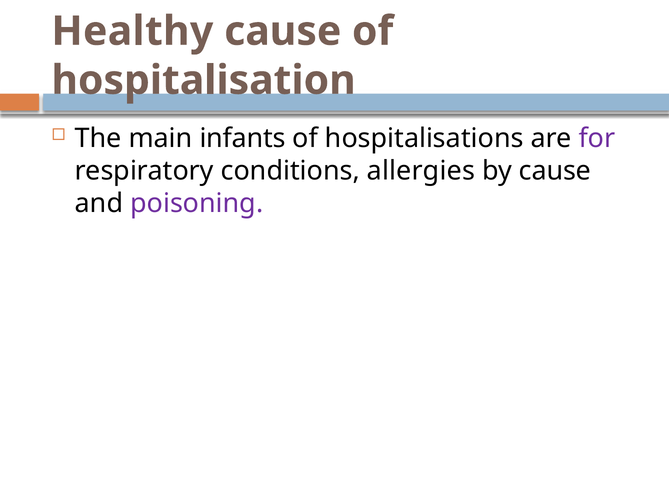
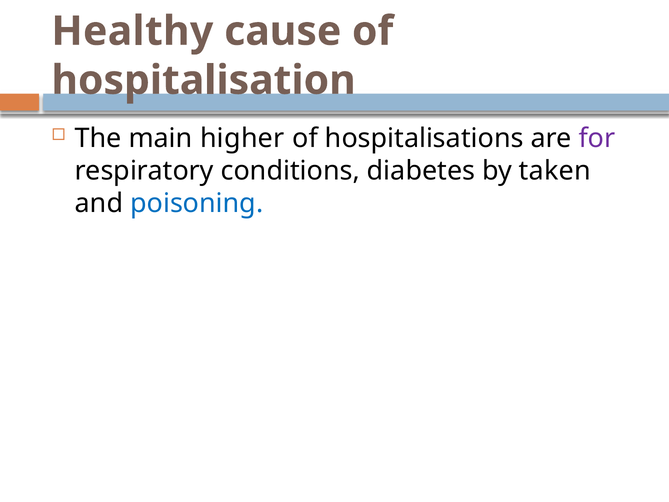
infants: infants -> higher
allergies: allergies -> diabetes
by cause: cause -> taken
poisoning colour: purple -> blue
